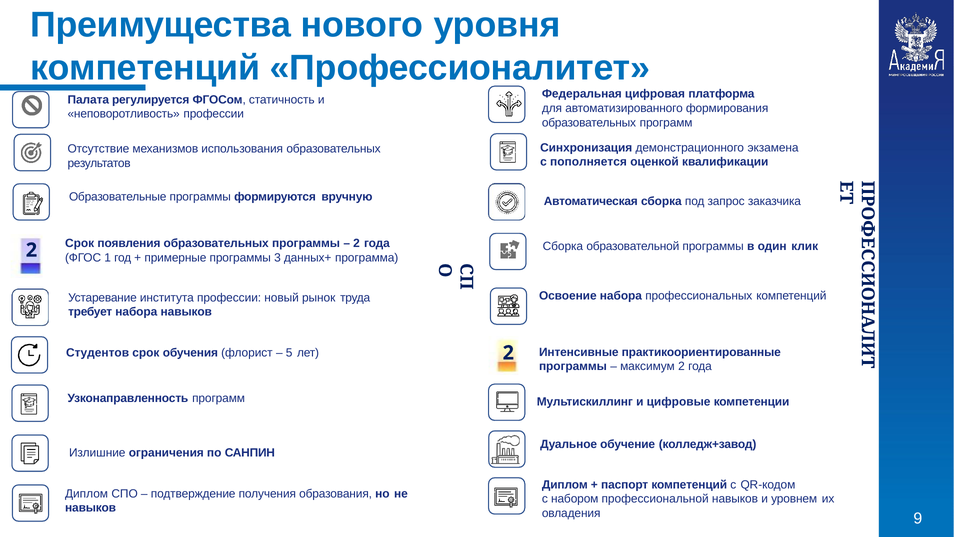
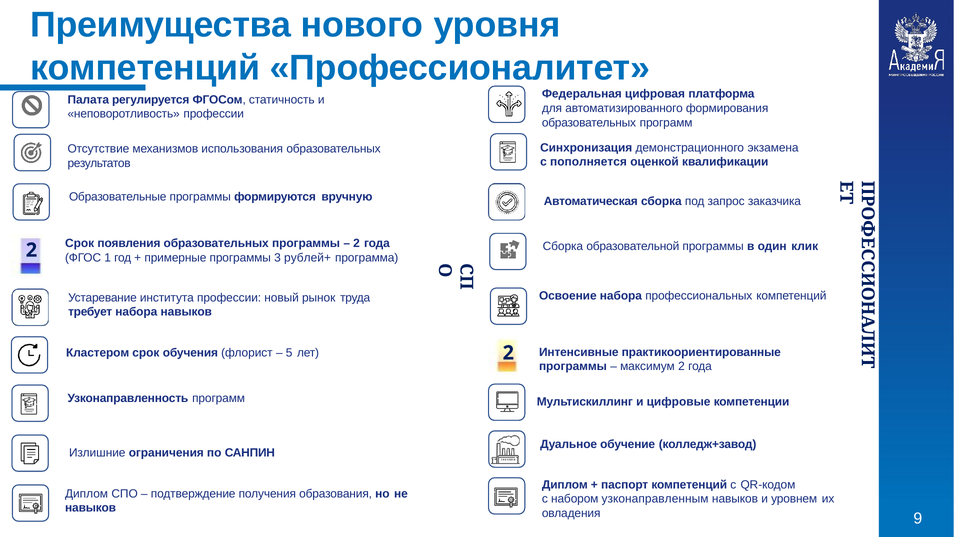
данных+: данных+ -> рублей+
Студентов: Студентов -> Кластером
профессиональной: профессиональной -> узконаправленным
